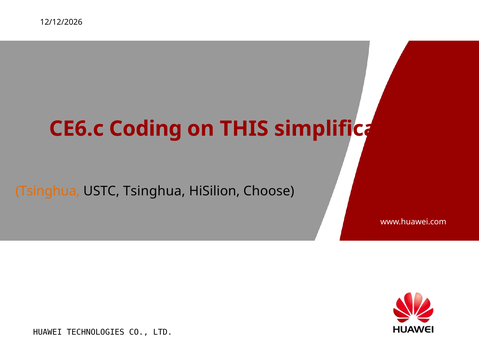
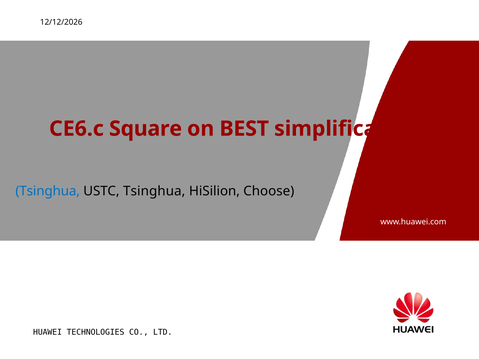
Coding: Coding -> Square
THIS: THIS -> BEST
Tsinghua at (48, 191) colour: orange -> blue
